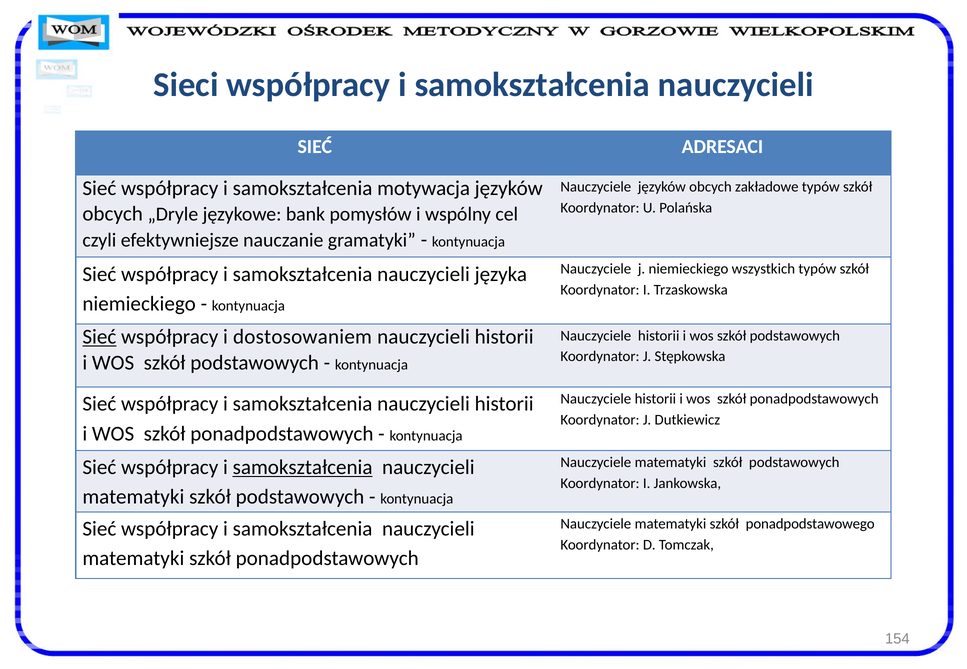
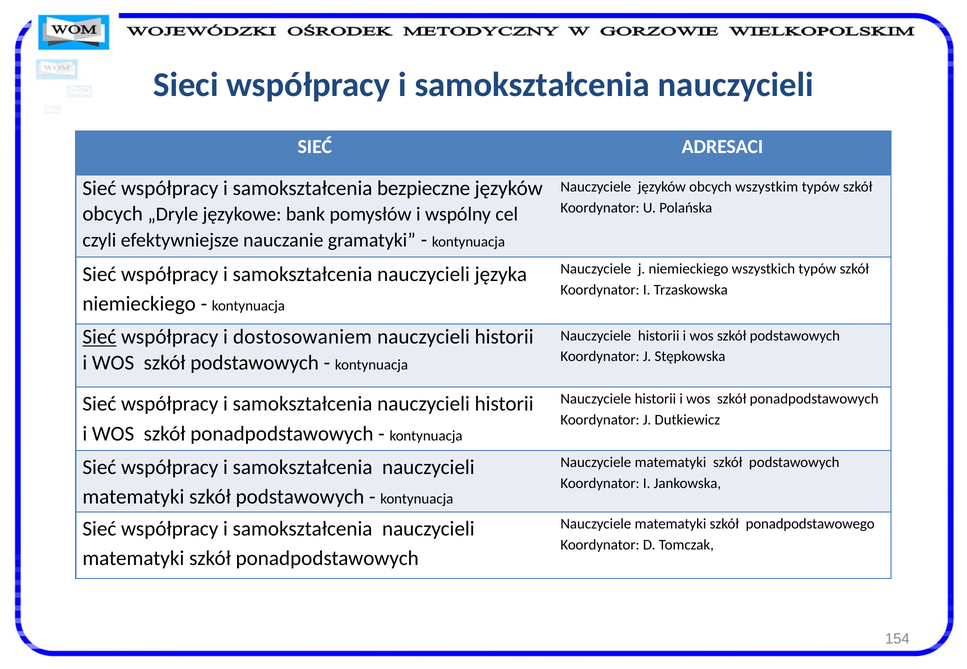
motywacja: motywacja -> bezpieczne
zakładowe: zakładowe -> wszystkim
samokształcenia at (303, 468) underline: present -> none
